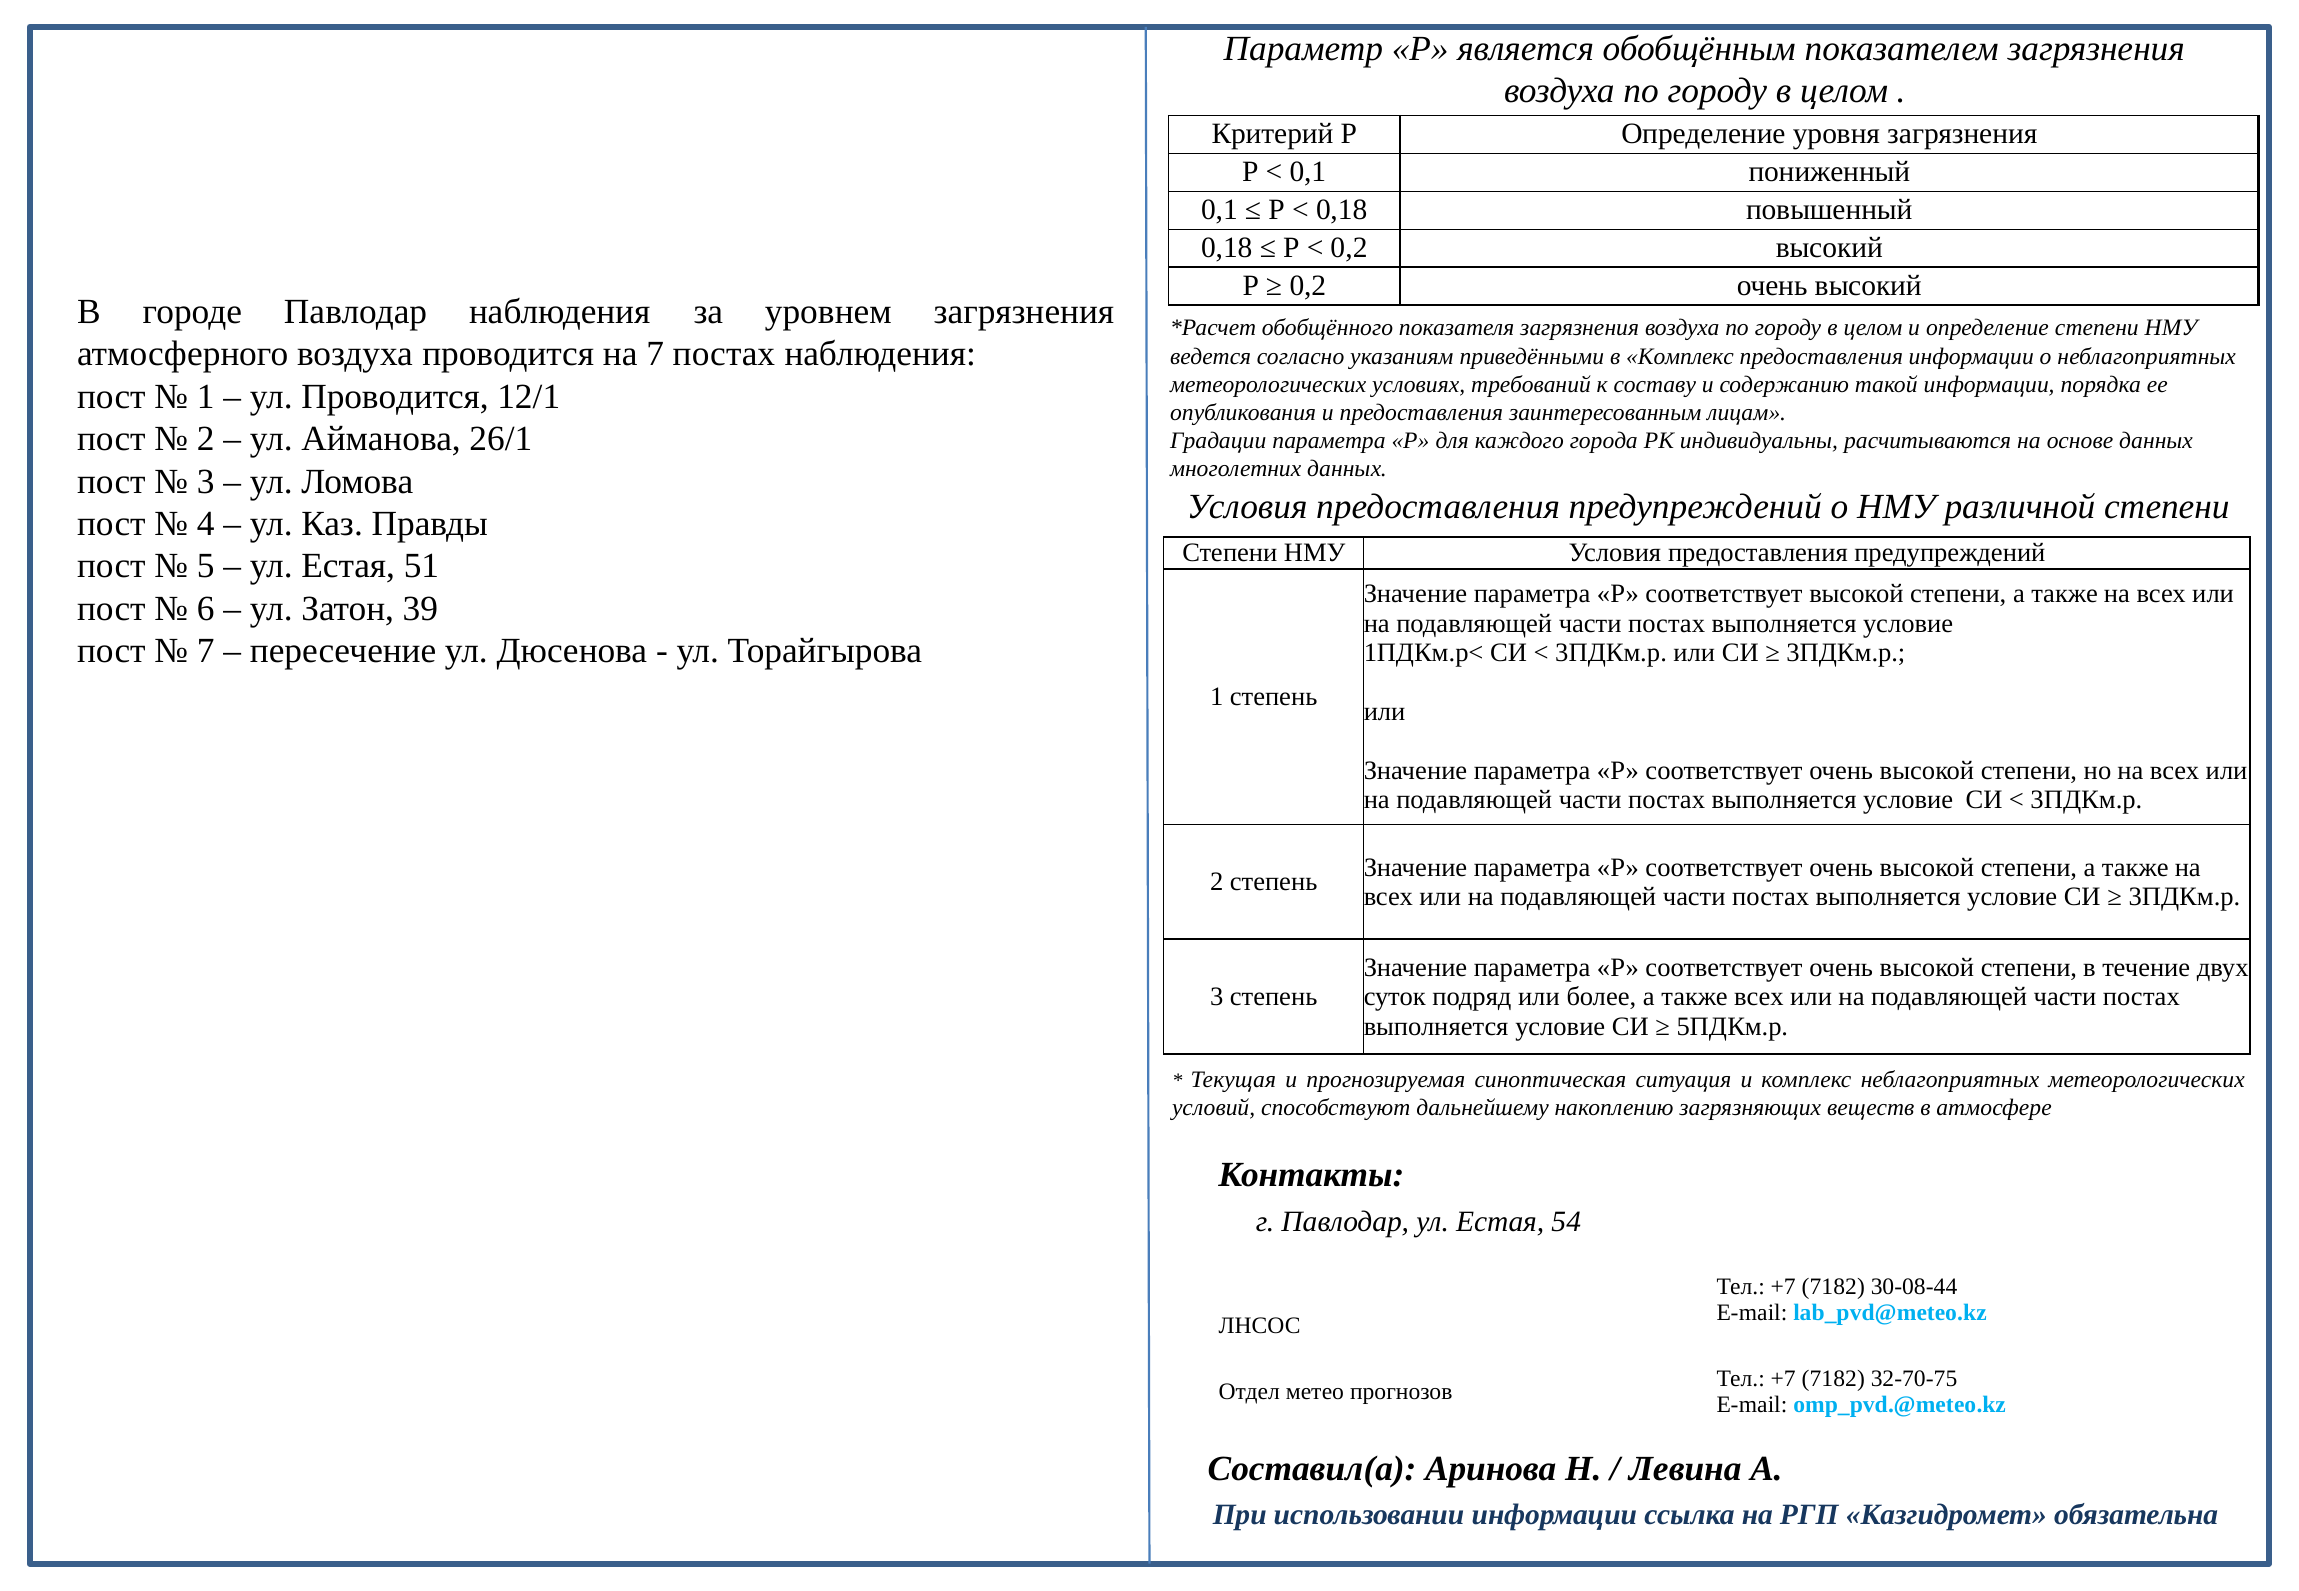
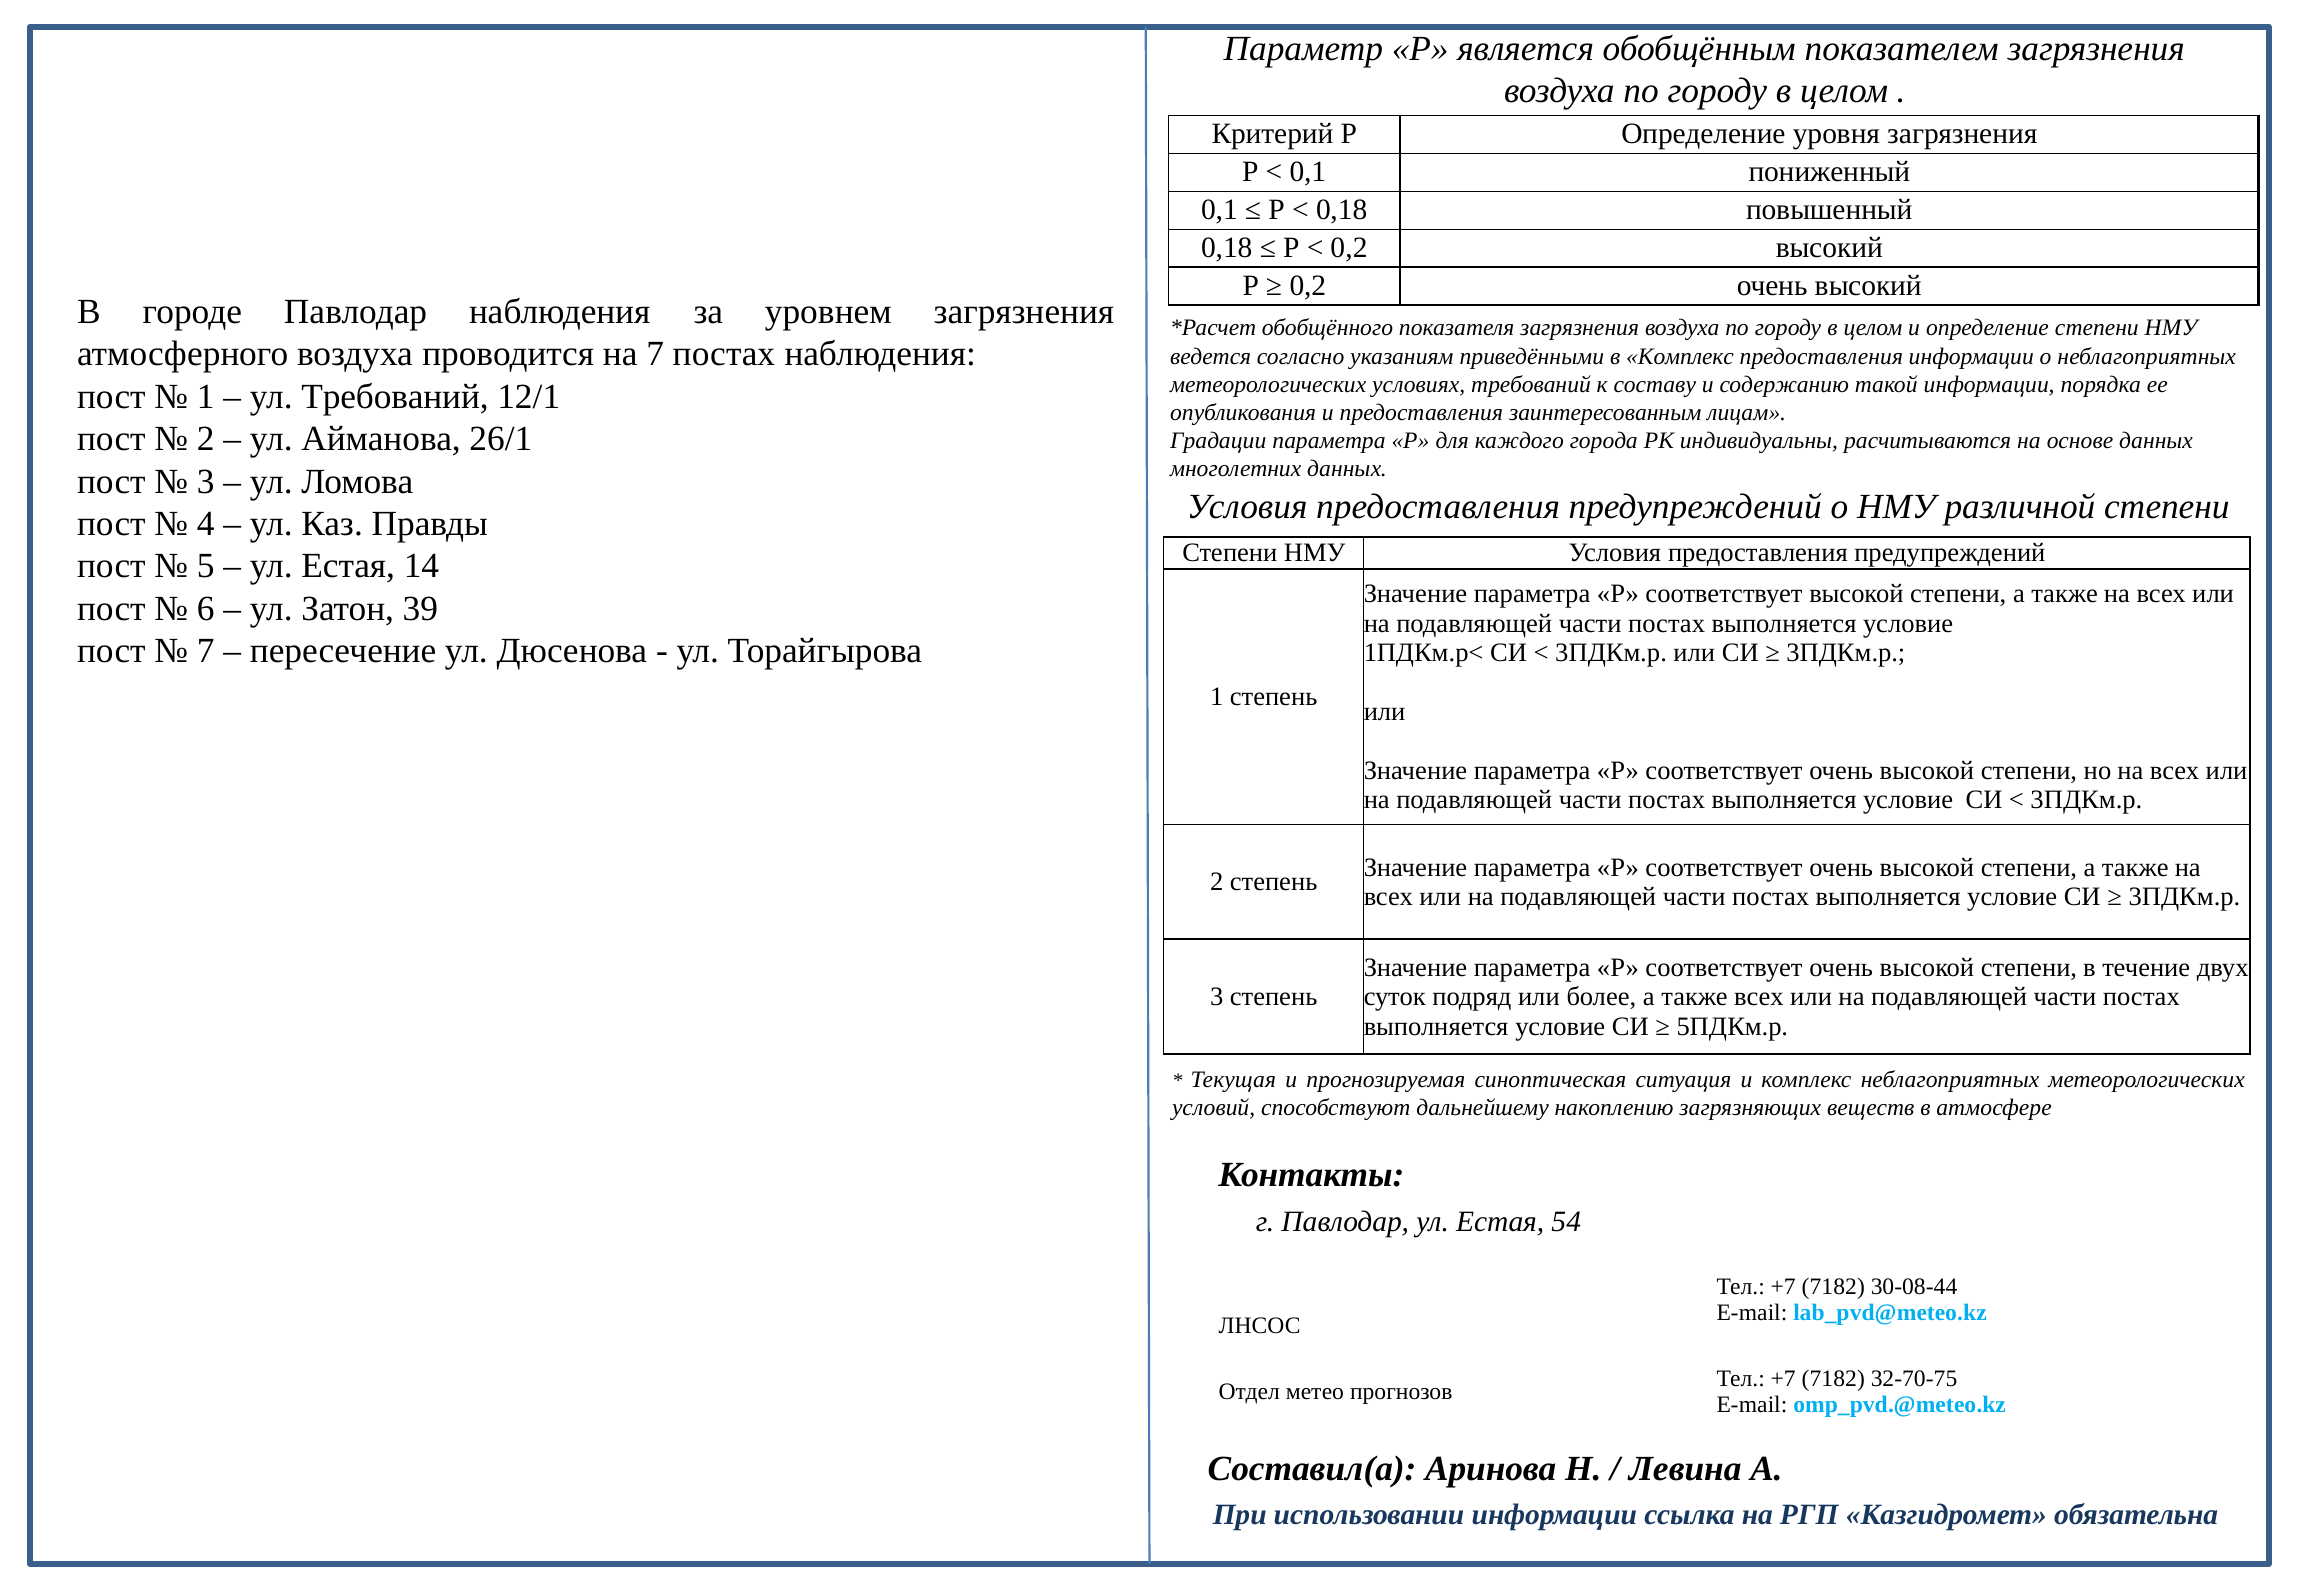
ул Проводится: Проводится -> Требований
51: 51 -> 14
